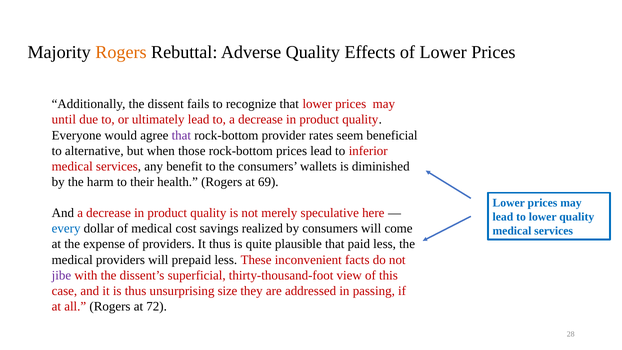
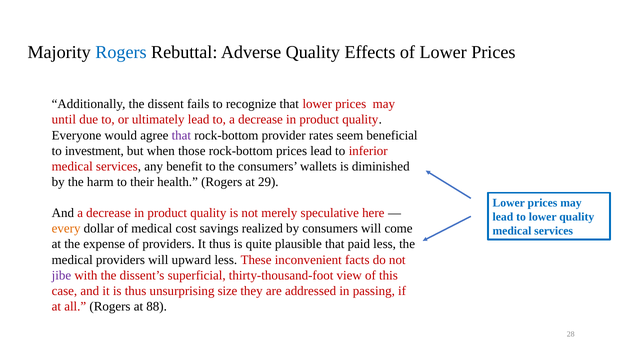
Rogers at (121, 52) colour: orange -> blue
alternative: alternative -> investment
69: 69 -> 29
every colour: blue -> orange
prepaid: prepaid -> upward
72: 72 -> 88
